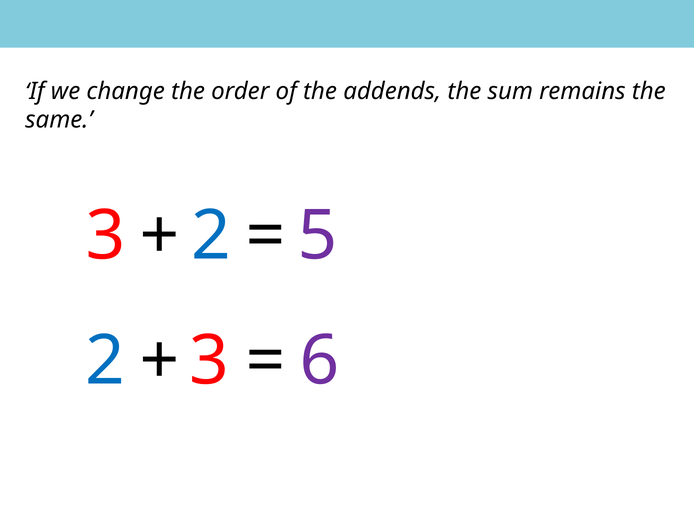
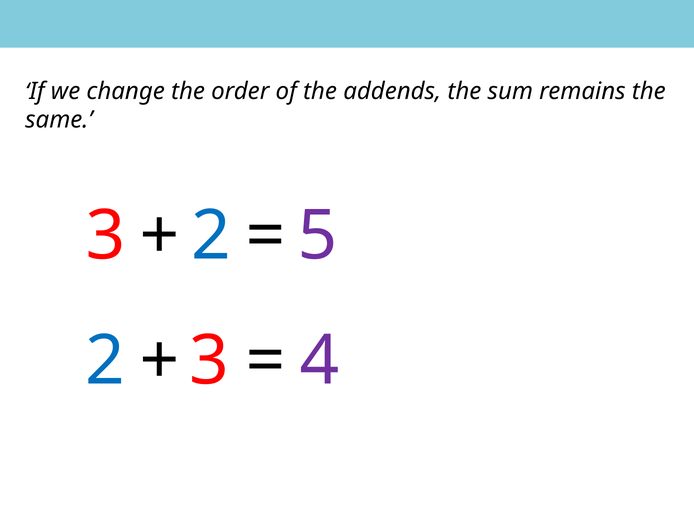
6: 6 -> 4
